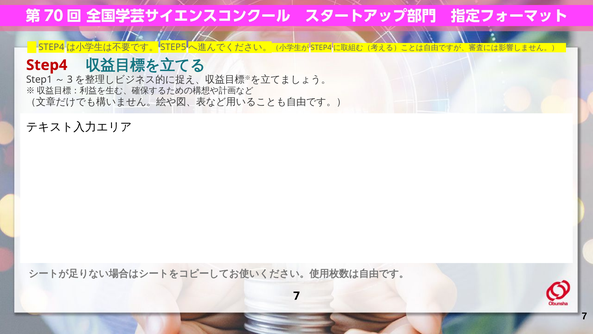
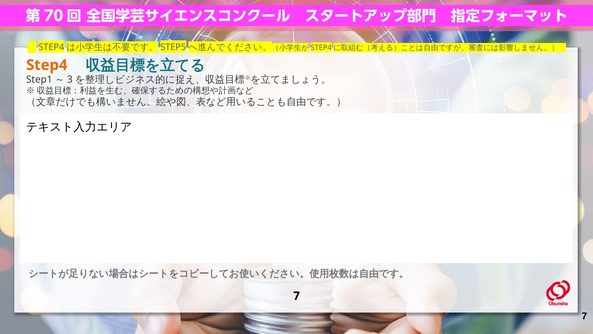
Step4 colour: red -> orange
